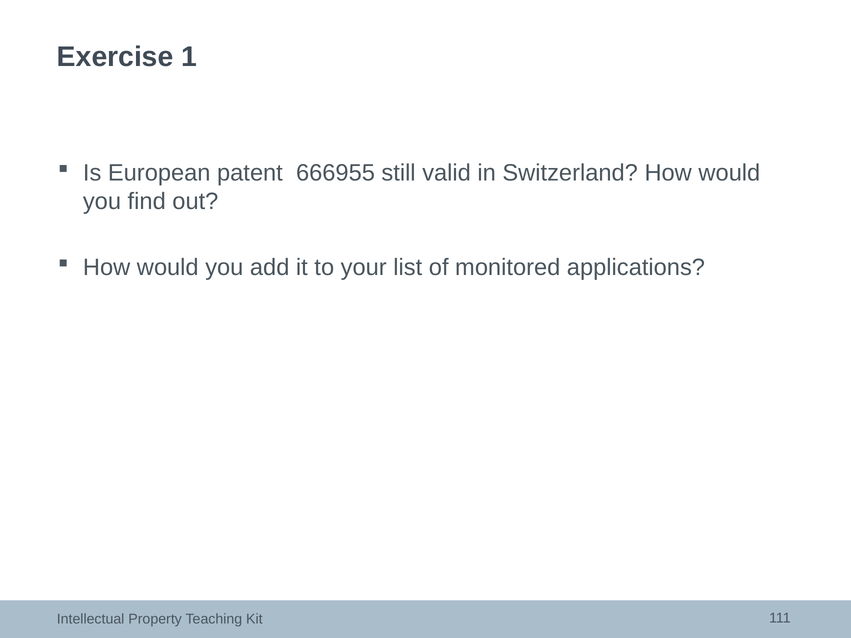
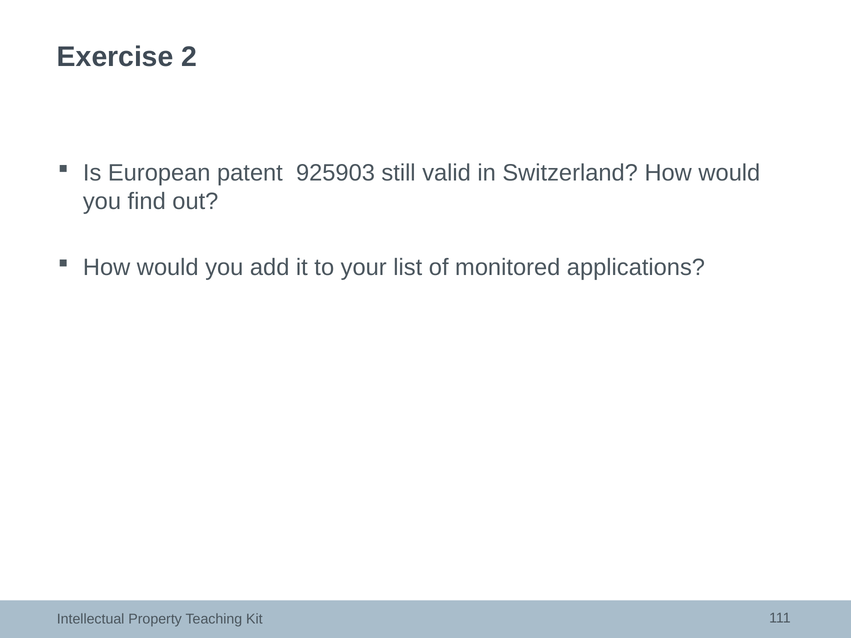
1: 1 -> 2
666955: 666955 -> 925903
